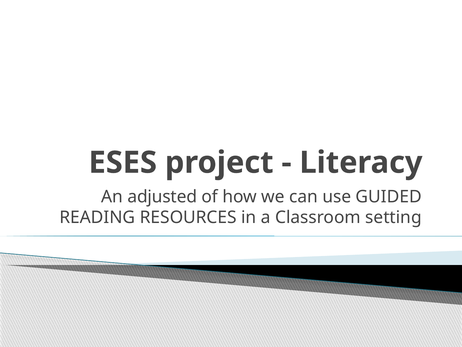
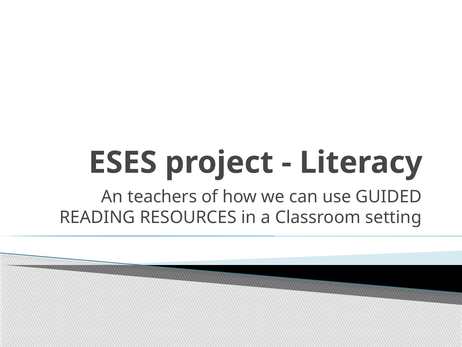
adjusted: adjusted -> teachers
